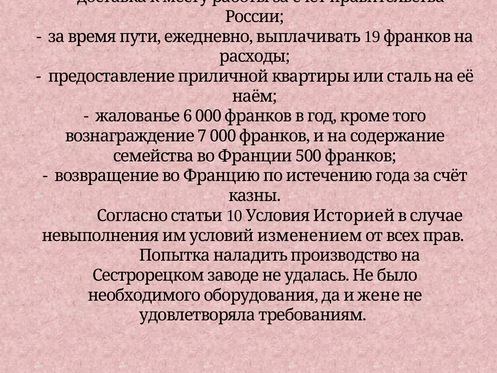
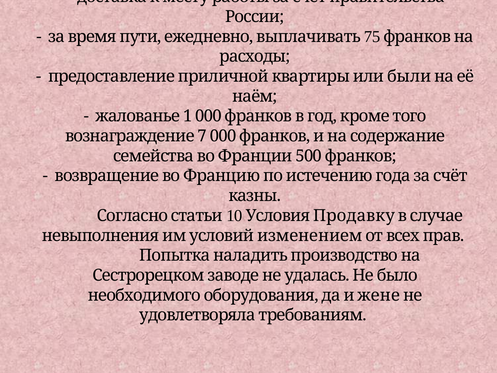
19: 19 -> 75
сталь: сталь -> были
6: 6 -> 1
Историей: Историей -> Продавку
